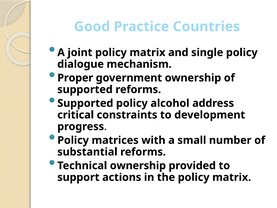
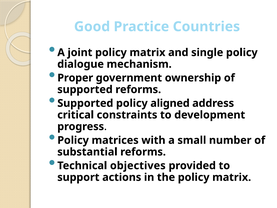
alcohol: alcohol -> aligned
Technical ownership: ownership -> objectives
